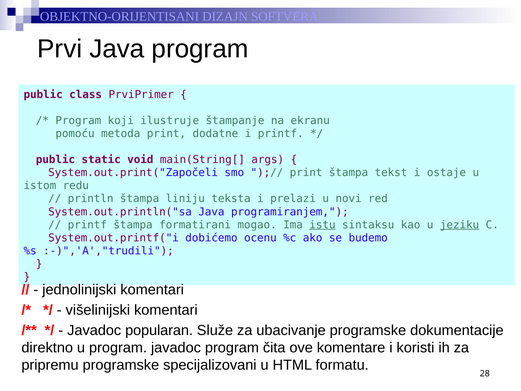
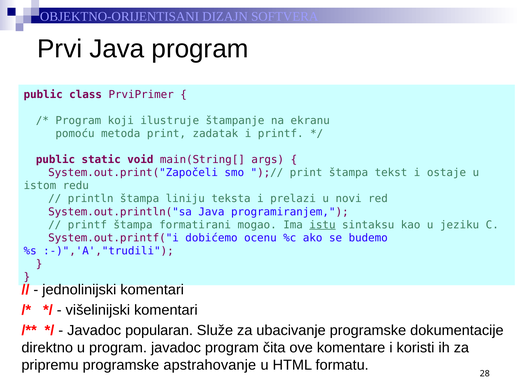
dodatne: dodatne -> zadatak
jeziku underline: present -> none
specijalizovani: specijalizovani -> apstrahovanje
